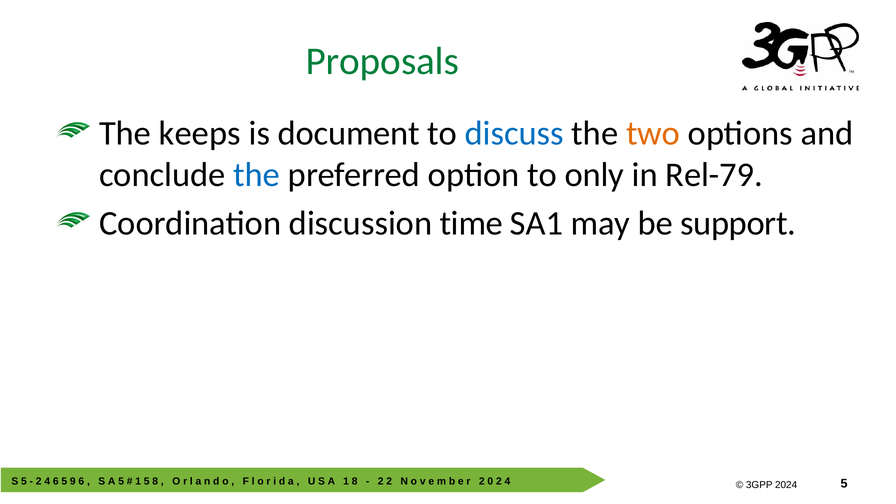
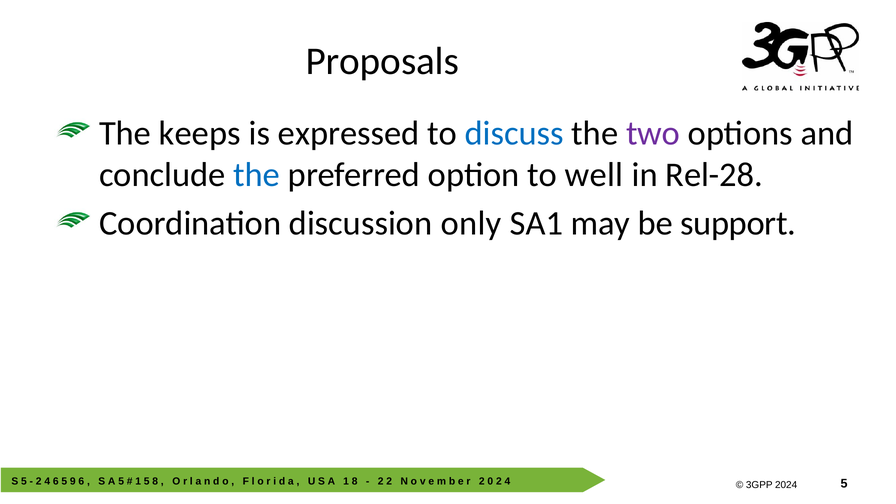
Proposals colour: green -> black
document: document -> expressed
two colour: orange -> purple
only: only -> well
Rel-79: Rel-79 -> Rel-28
time: time -> only
